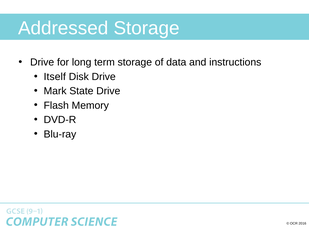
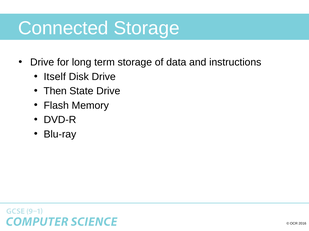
Addressed: Addressed -> Connected
Mark: Mark -> Then
